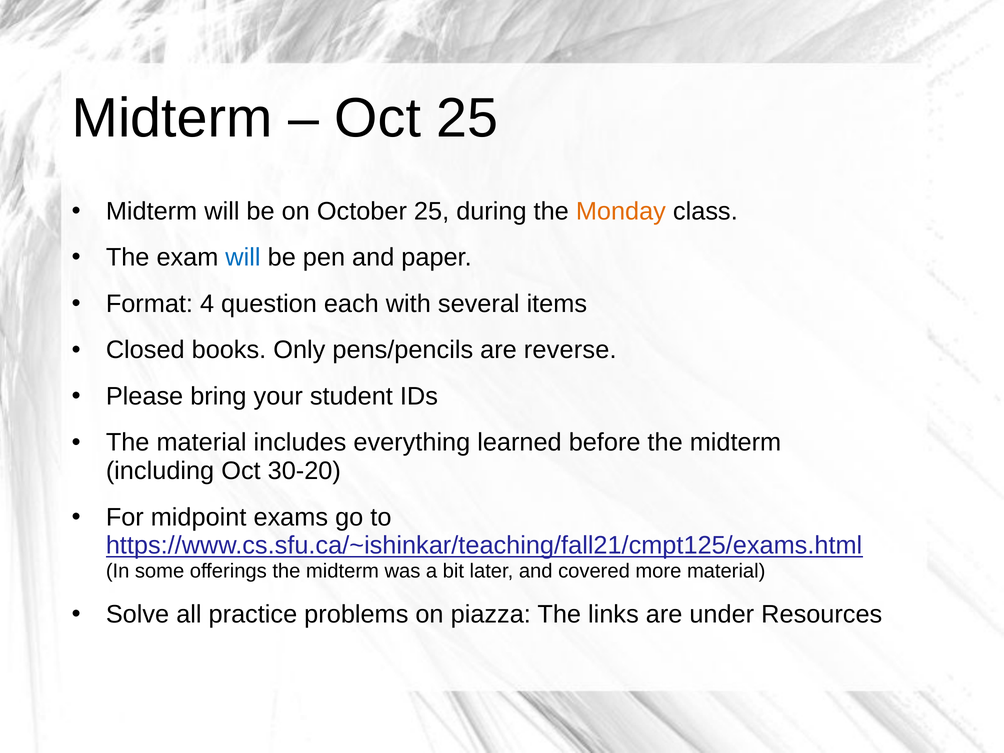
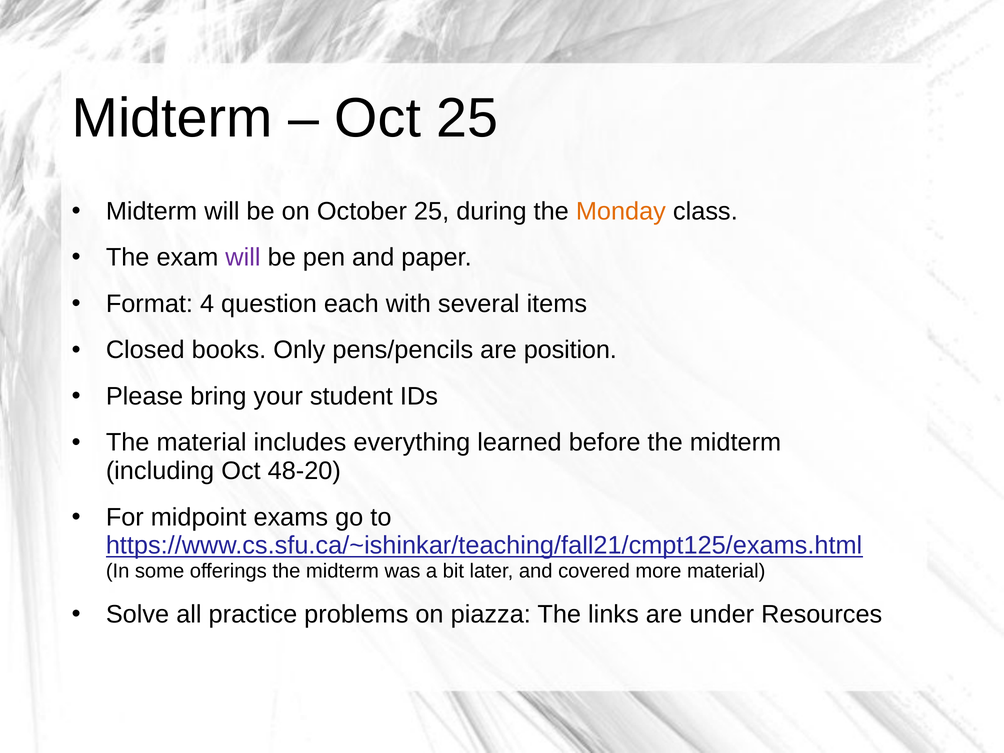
will at (243, 257) colour: blue -> purple
reverse: reverse -> position
30-20: 30-20 -> 48-20
